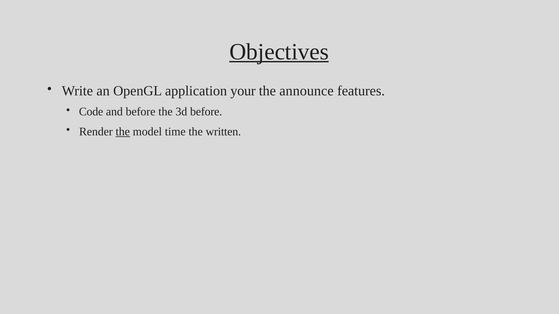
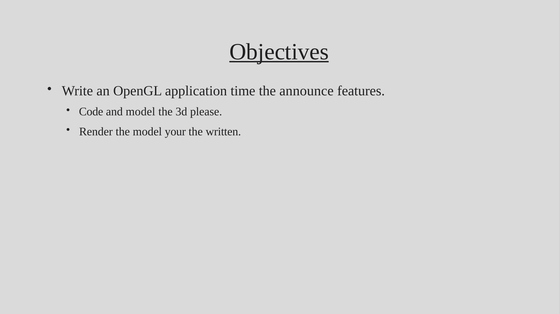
your: your -> time
and before: before -> model
3d before: before -> please
the at (123, 132) underline: present -> none
time: time -> your
